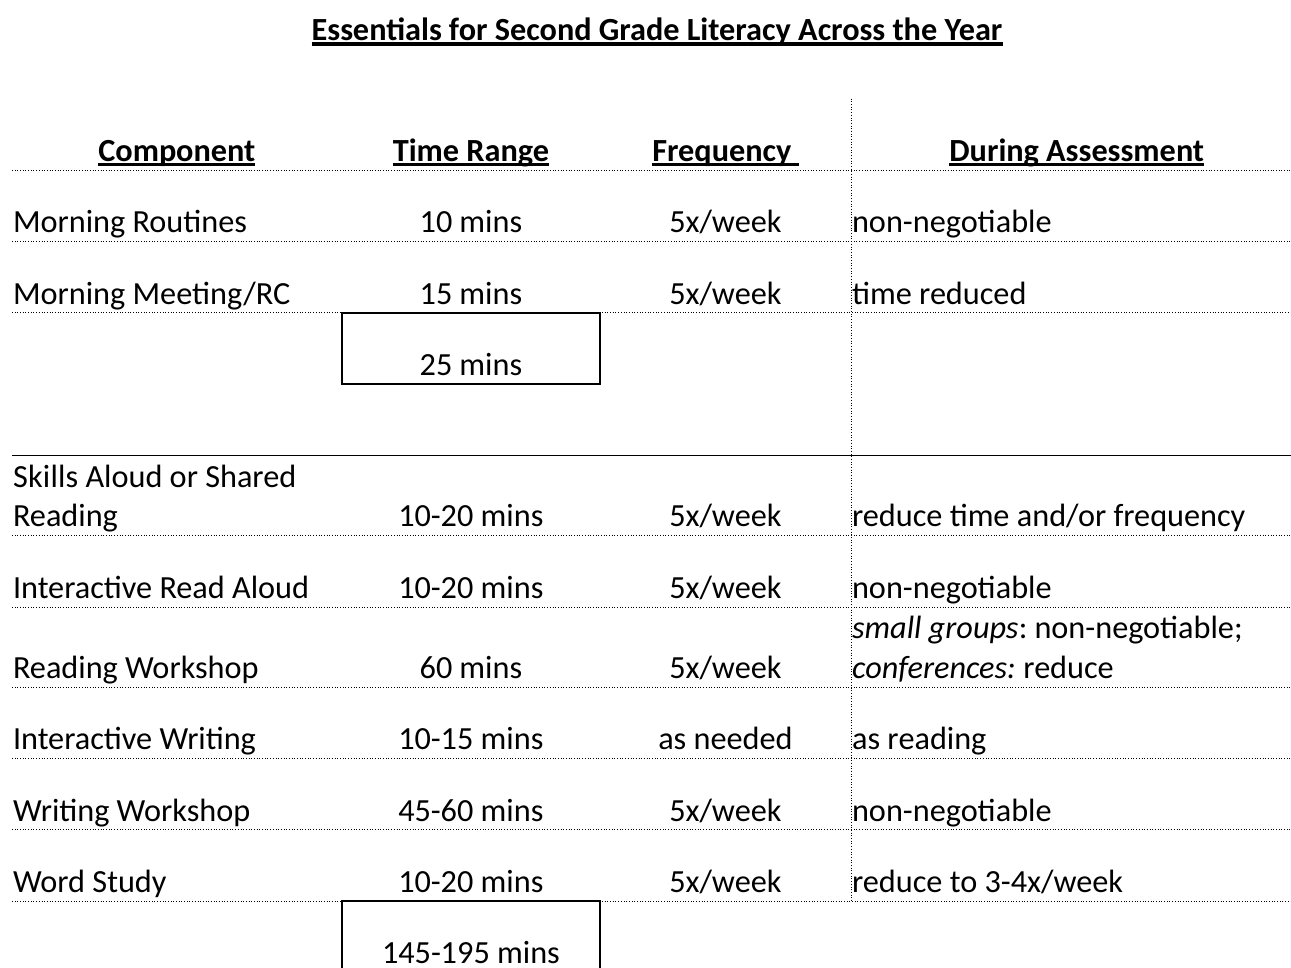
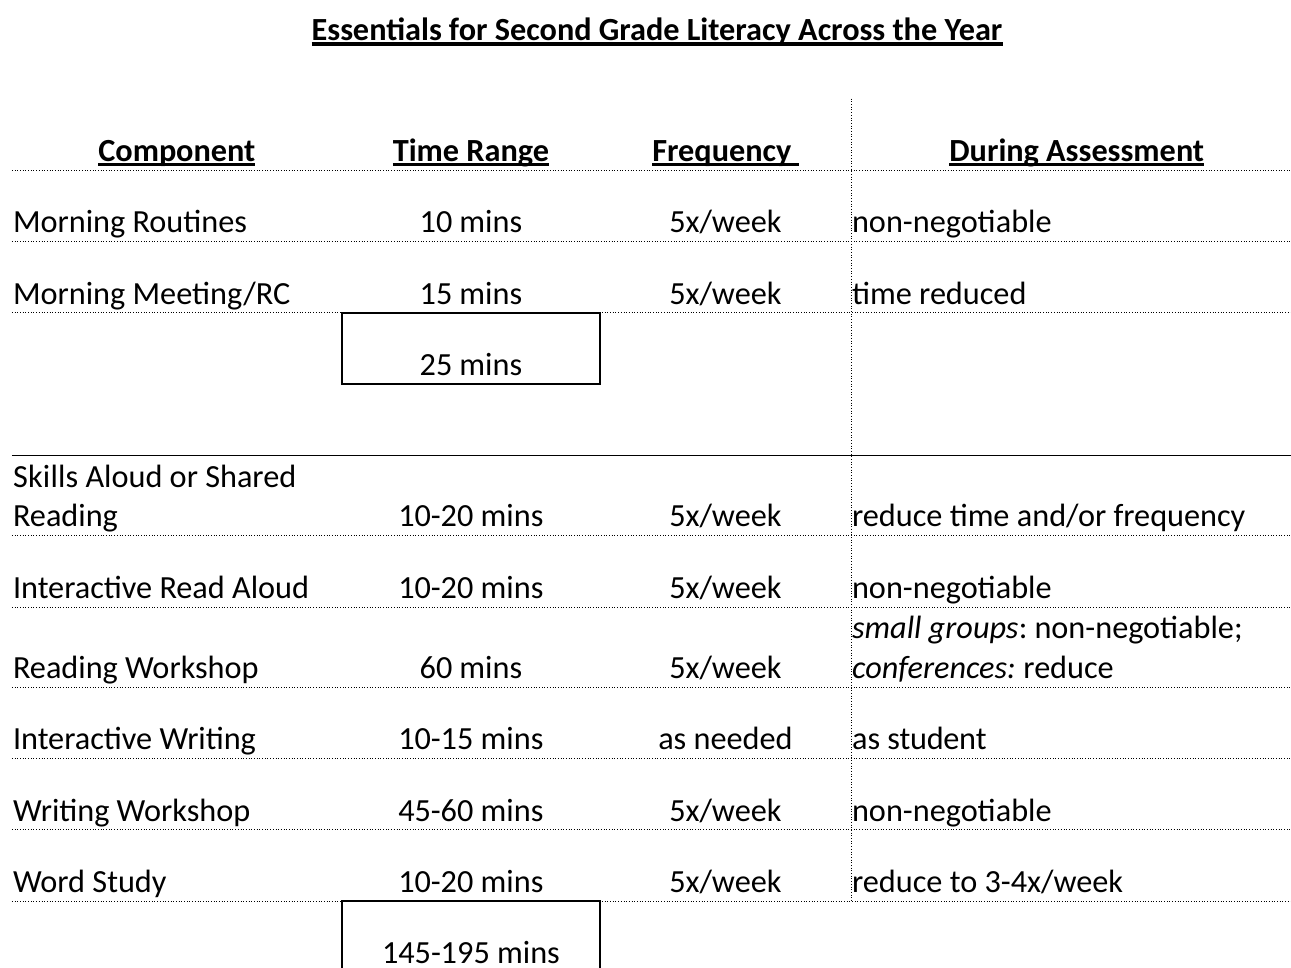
as reading: reading -> student
